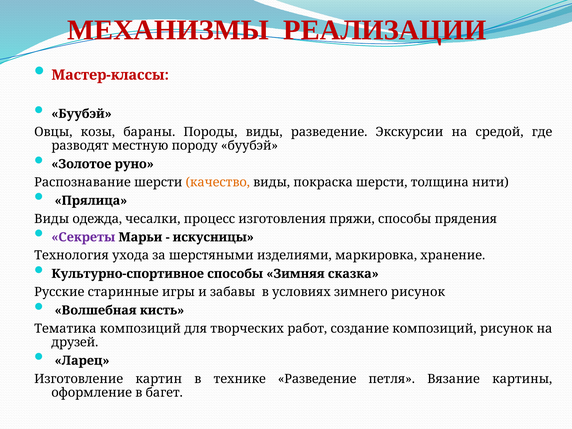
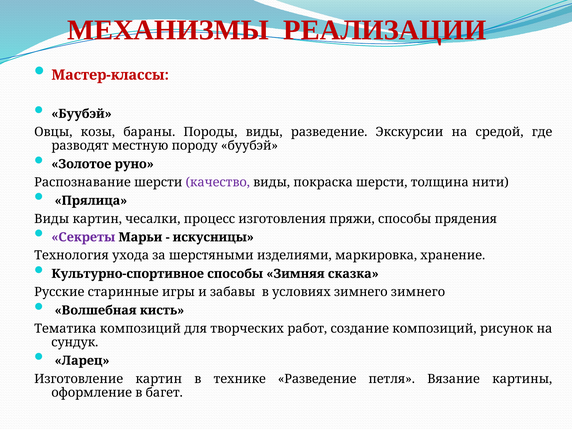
качество colour: orange -> purple
Виды одежда: одежда -> картин
зимнего рисунок: рисунок -> зимнего
друзей: друзей -> сундук
